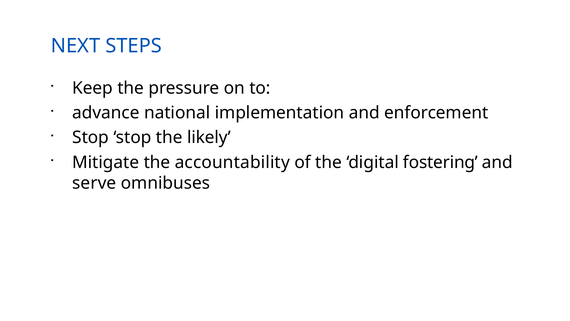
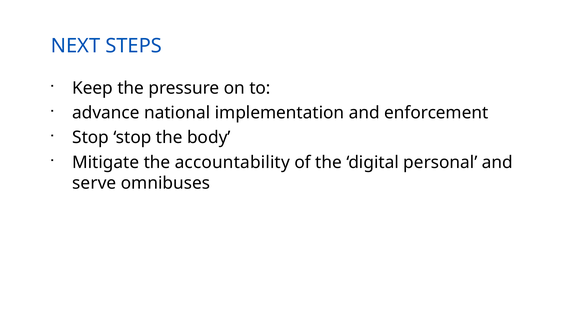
likely: likely -> body
fostering: fostering -> personal
